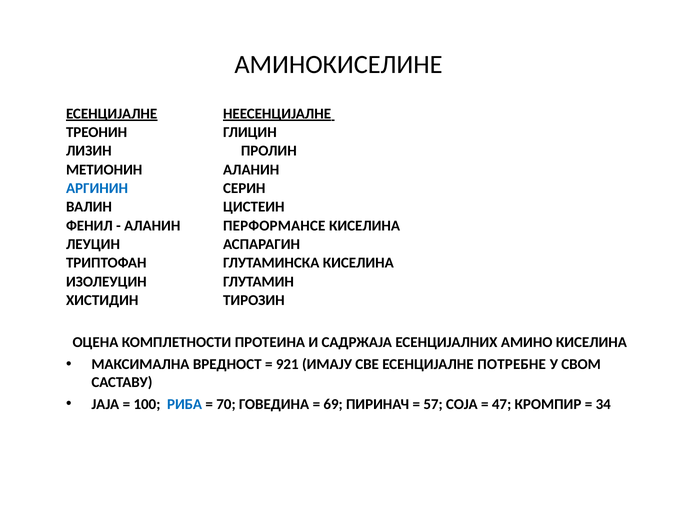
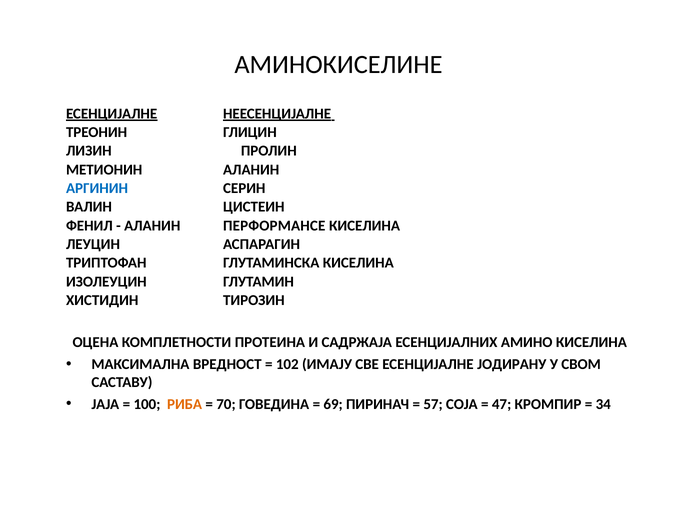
921: 921 -> 102
ПОТРЕБНЕ: ПОТРЕБНЕ -> ЈОДИРАНУ
РИБА colour: blue -> orange
